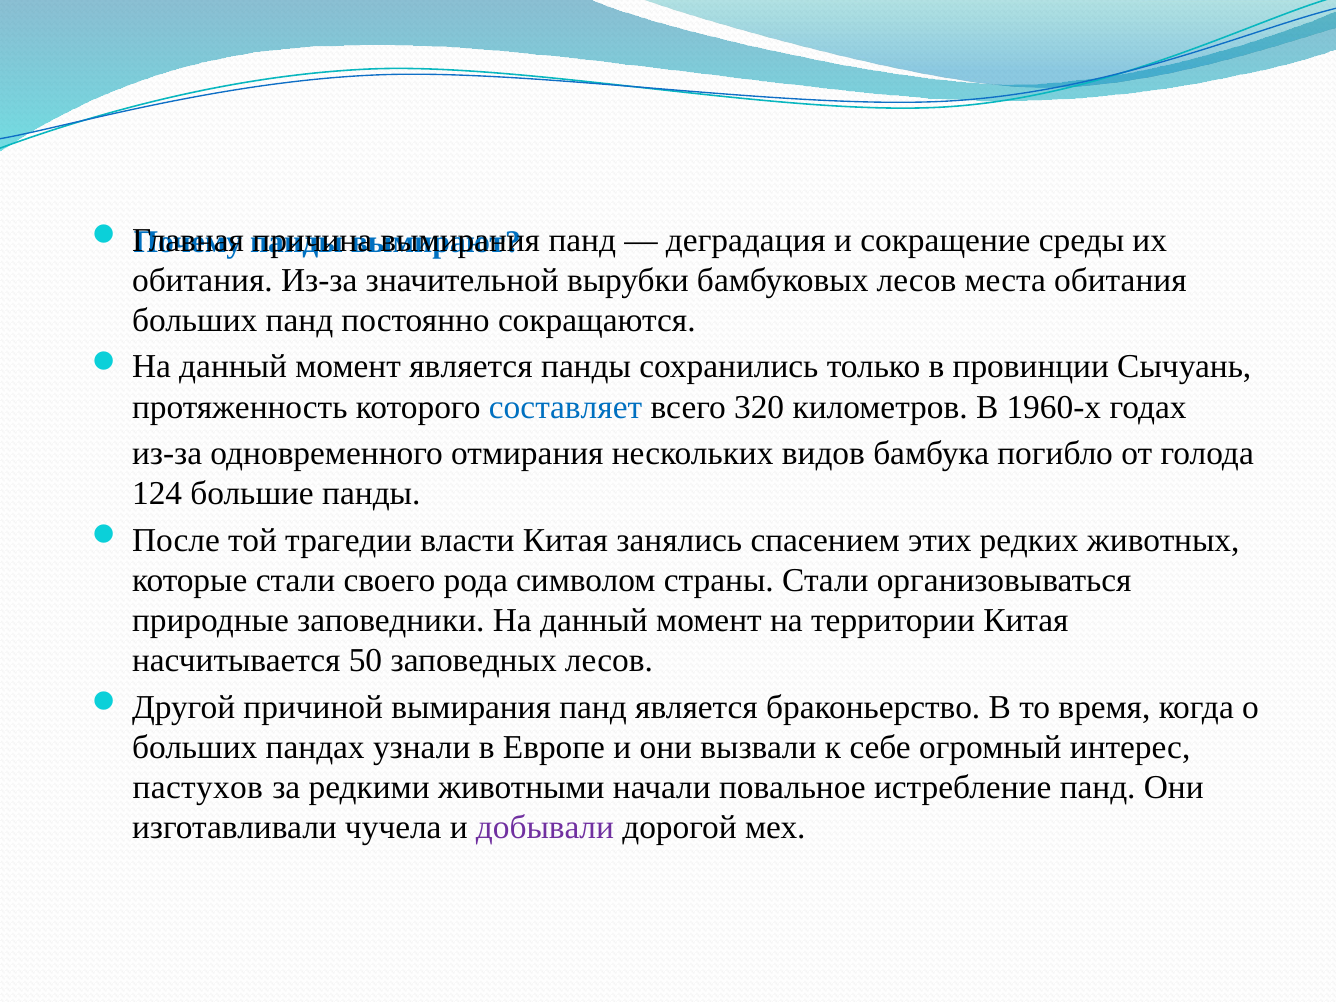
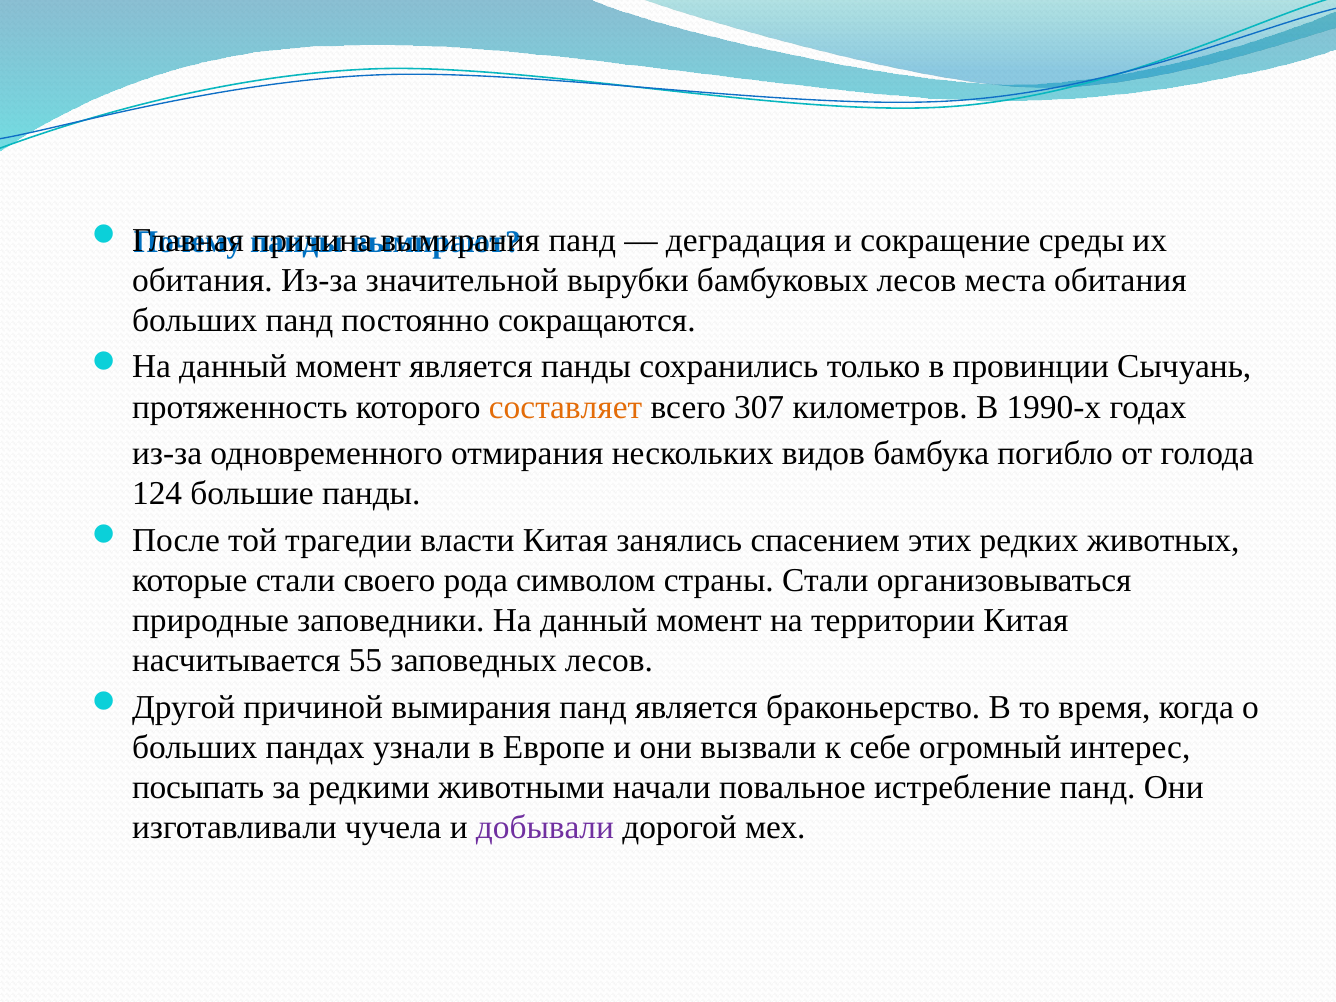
составляет colour: blue -> orange
320: 320 -> 307
1960-х: 1960-х -> 1990-х
50: 50 -> 55
пастухов: пастухов -> посыпать
